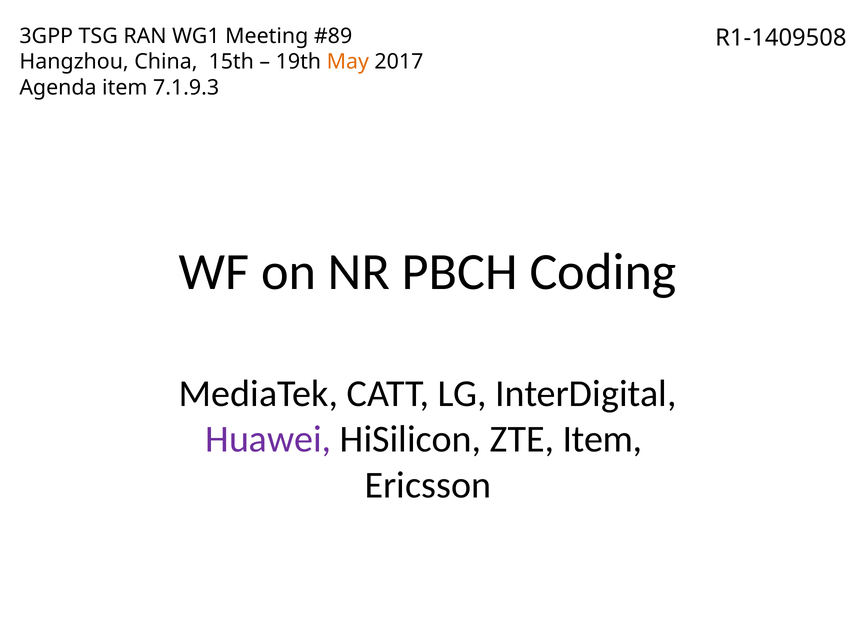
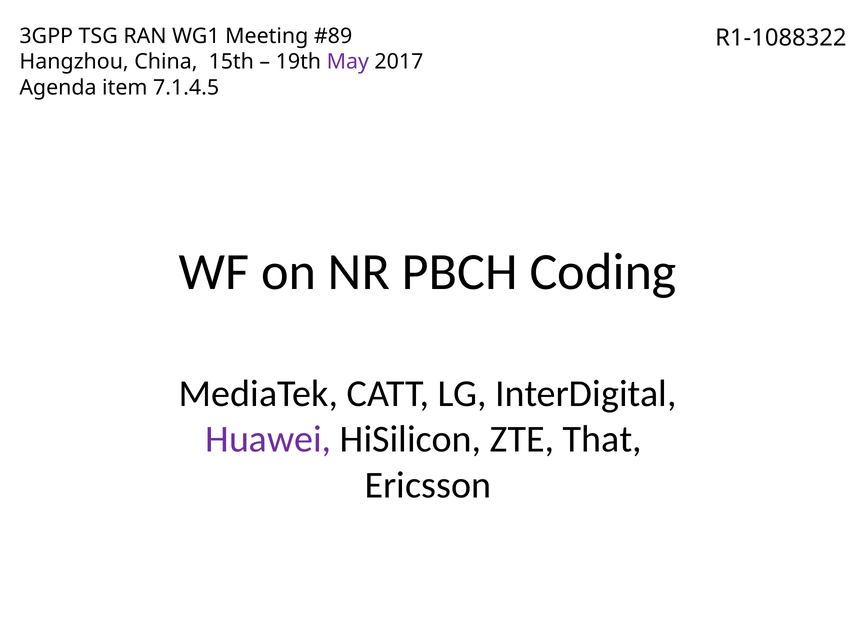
R1-1409508: R1-1409508 -> R1-1088322
May colour: orange -> purple
7.1.9.3: 7.1.9.3 -> 7.1.4.5
ZTE Item: Item -> That
